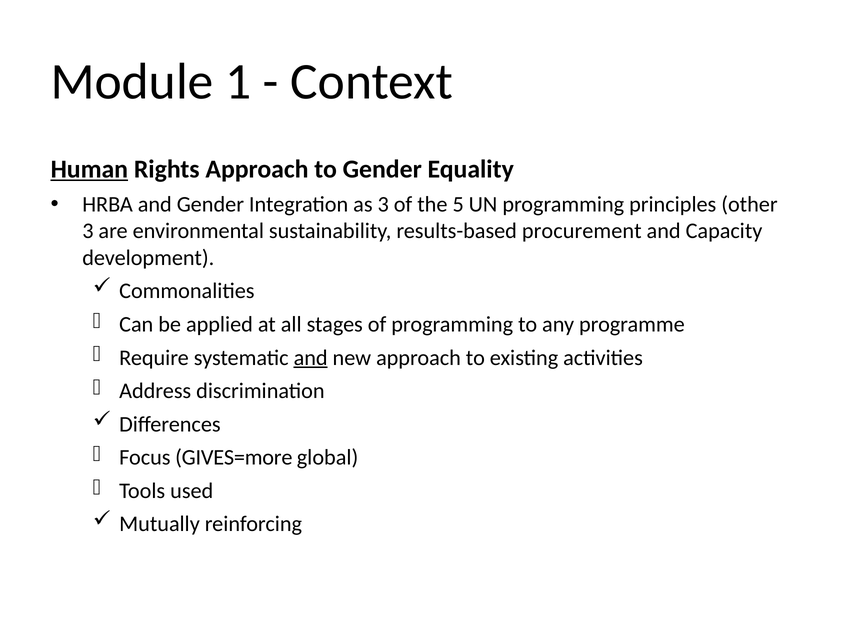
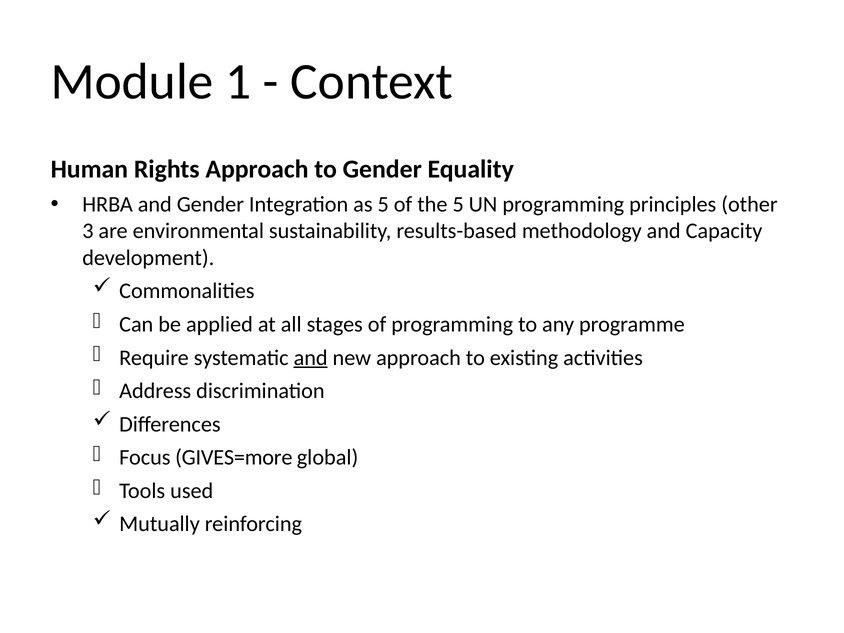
Human underline: present -> none
as 3: 3 -> 5
procurement: procurement -> methodology
